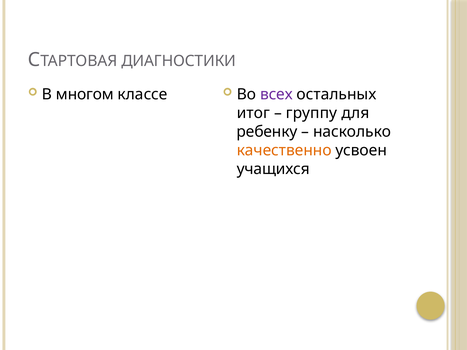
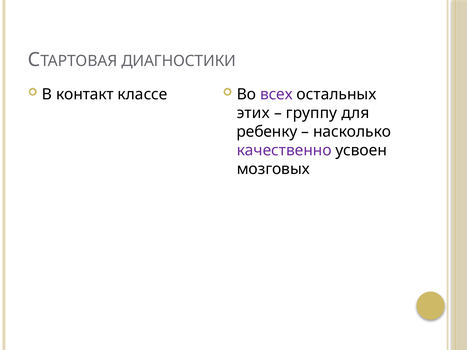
многом: многом -> контакт
итог: итог -> этих
качественно colour: orange -> purple
учащихся: учащихся -> мозговых
